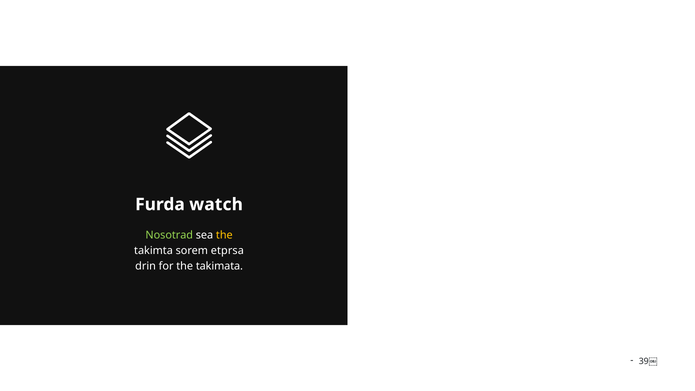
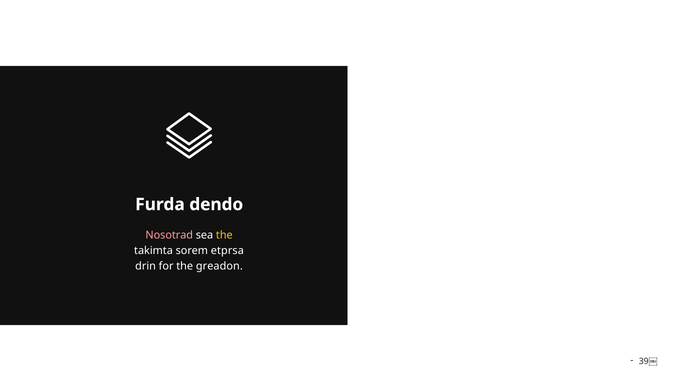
watch: watch -> dendo
Nosotrad colour: light green -> pink
takimata: takimata -> greadon
